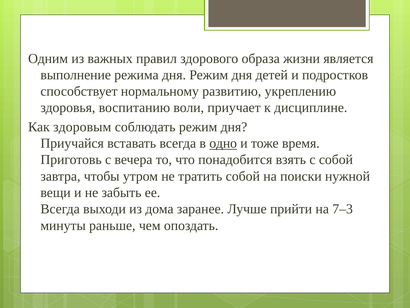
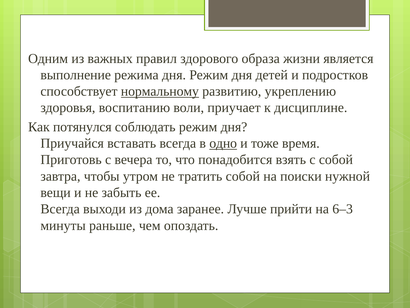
нормальному underline: none -> present
здоровым: здоровым -> потянулся
7–3: 7–3 -> 6–3
